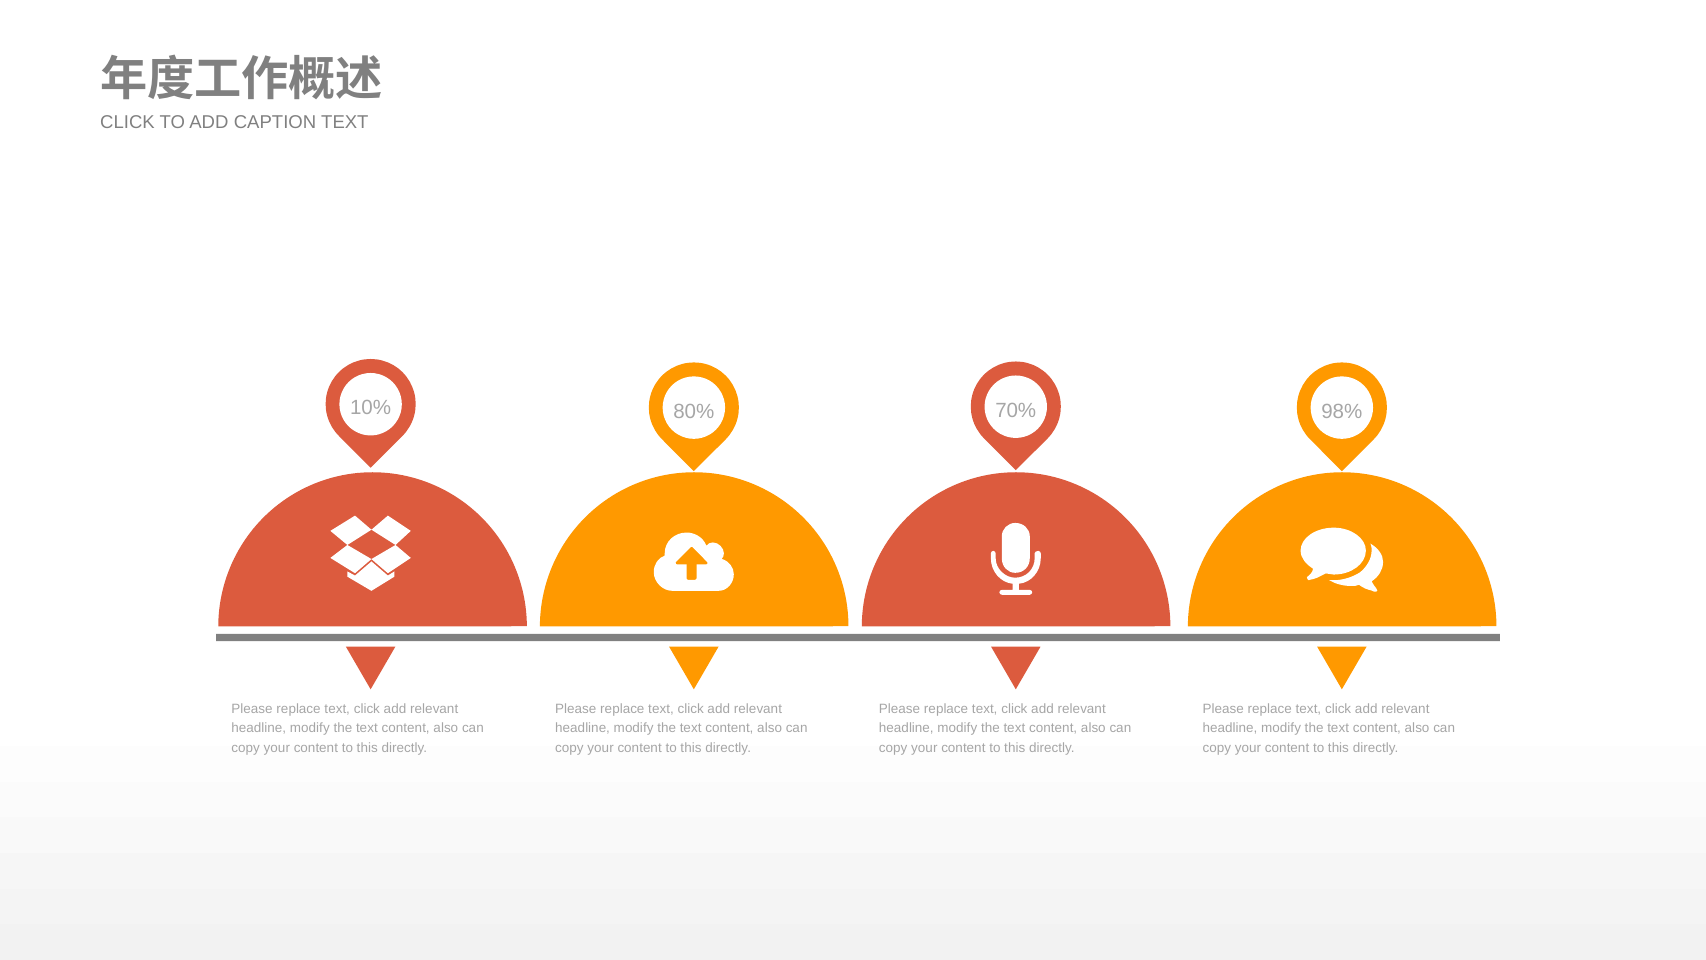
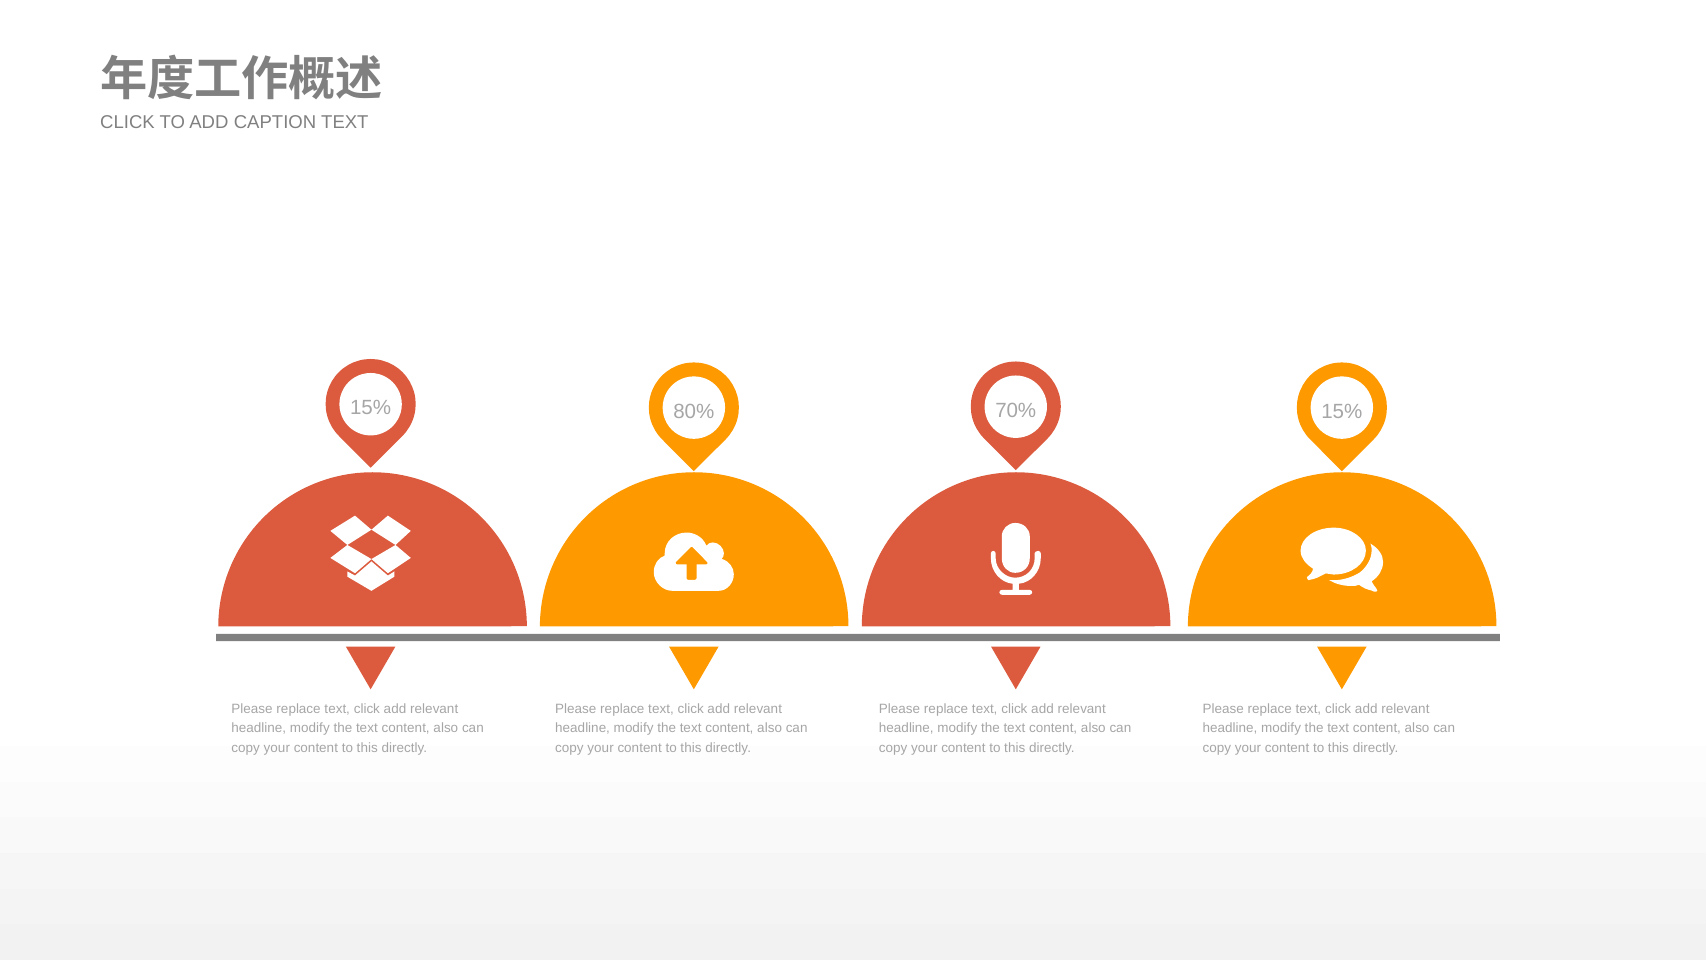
10% at (371, 408): 10% -> 15%
70% 98%: 98% -> 15%
